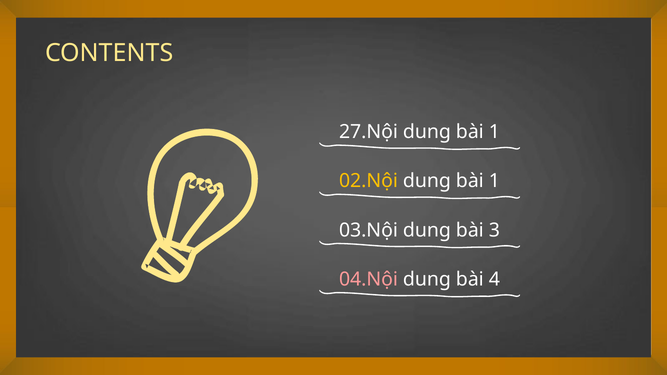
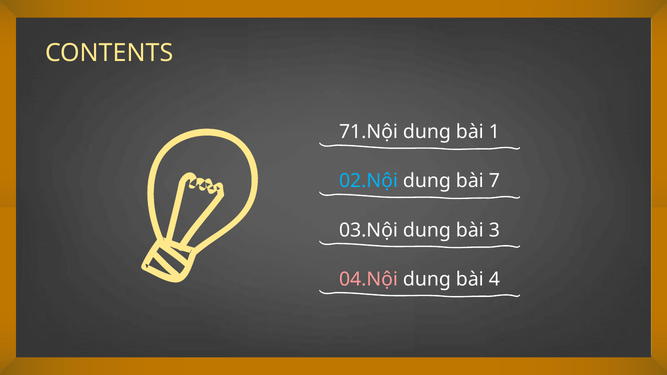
27.Nội: 27.Nội -> 71.Nội
02.Nội colour: yellow -> light blue
1 at (494, 181): 1 -> 7
